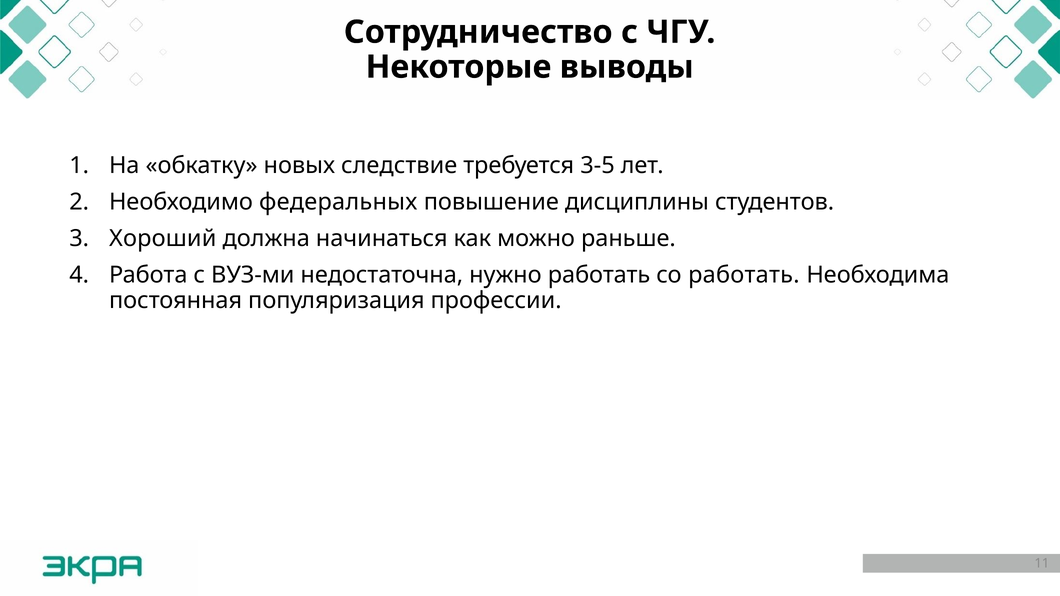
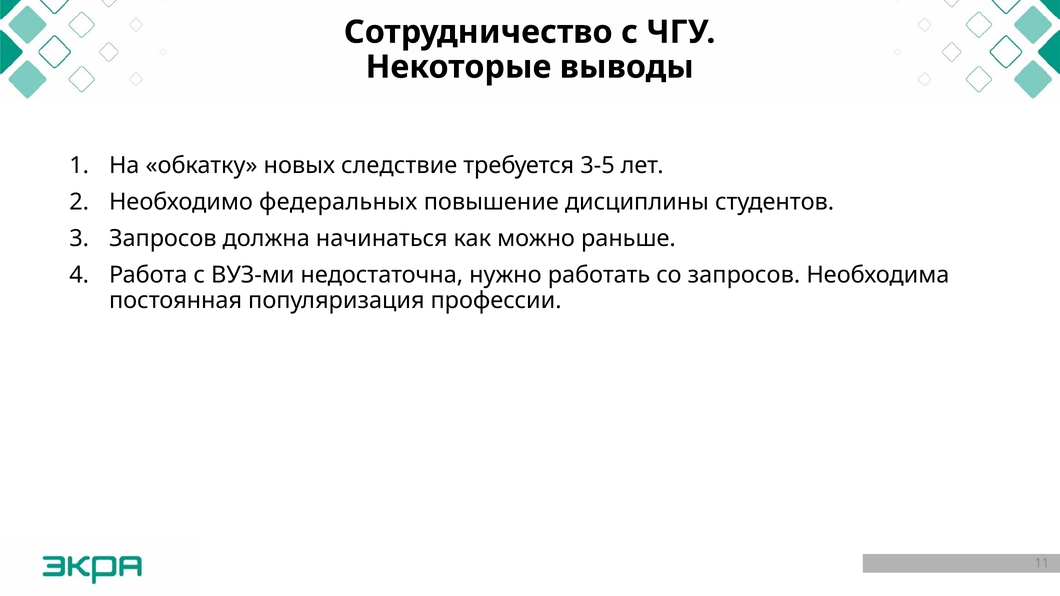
Хороший at (163, 239): Хороший -> Запросов
со работать: работать -> запросов
